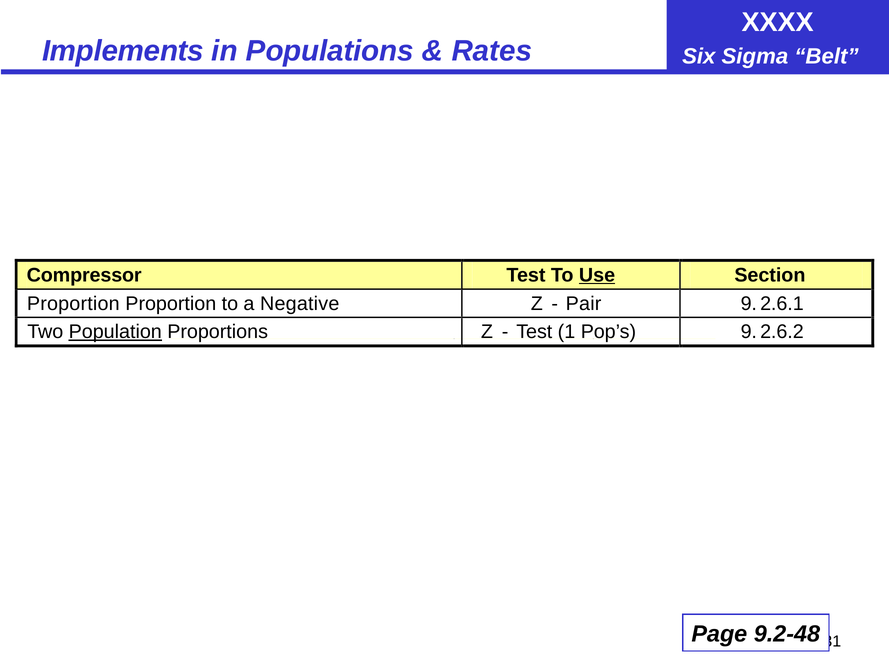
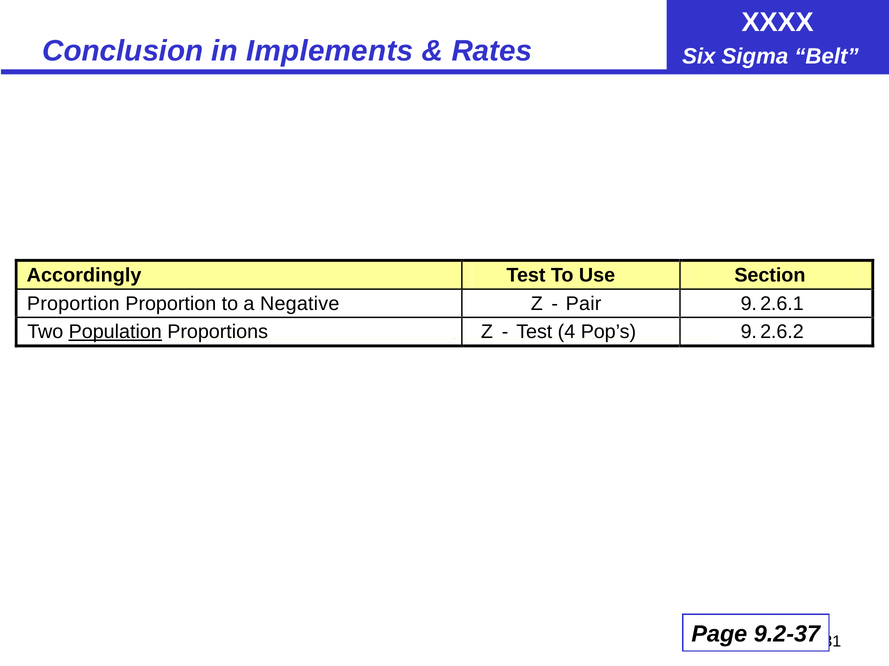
Implements: Implements -> Conclusion
Populations: Populations -> Implements
Compressor: Compressor -> Accordingly
Use underline: present -> none
1: 1 -> 4
9.2-48: 9.2-48 -> 9.2-37
